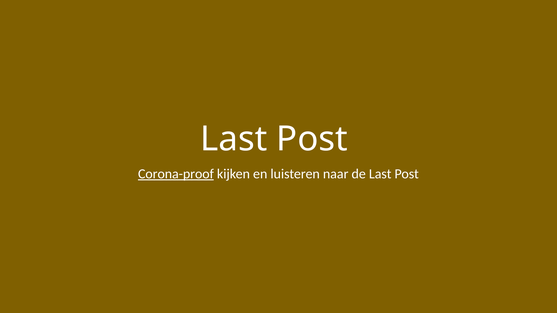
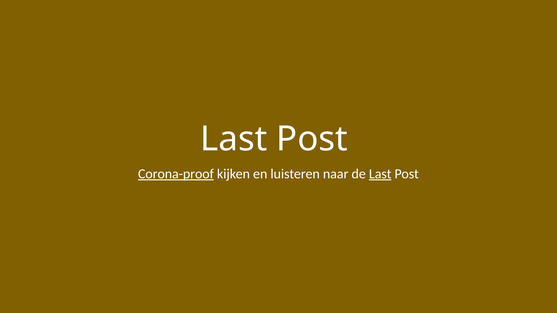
Last at (380, 174) underline: none -> present
